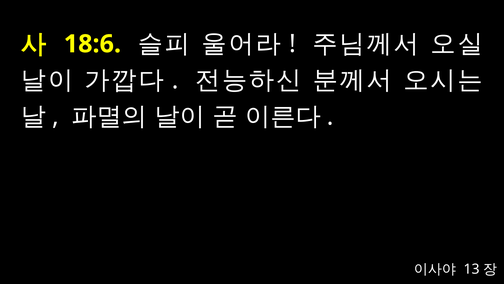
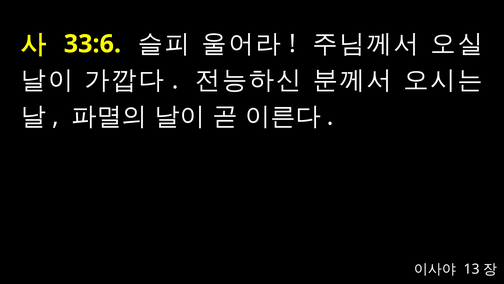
18:6: 18:6 -> 33:6
